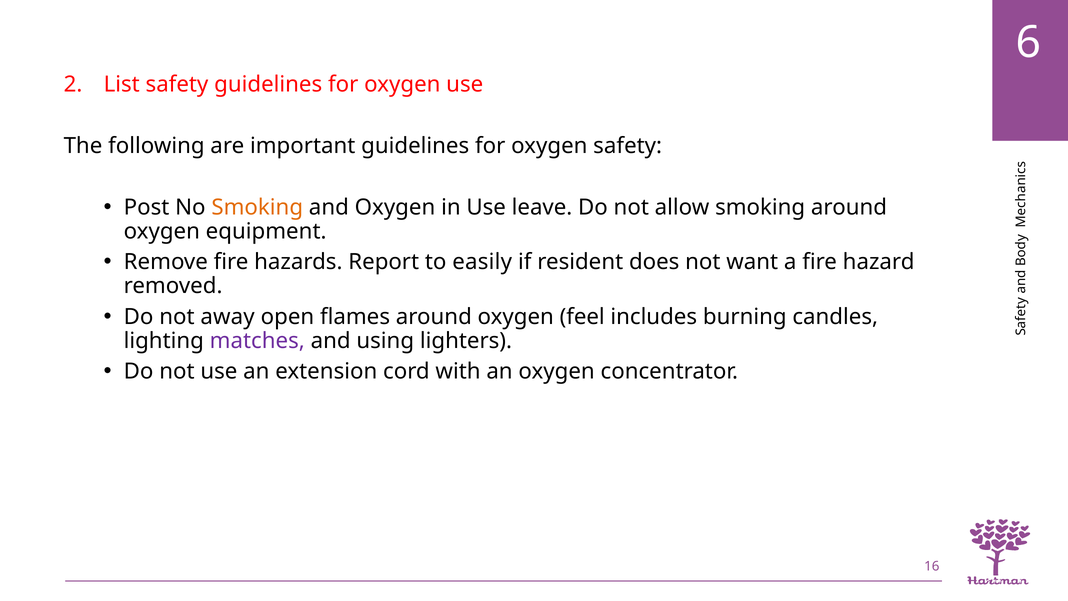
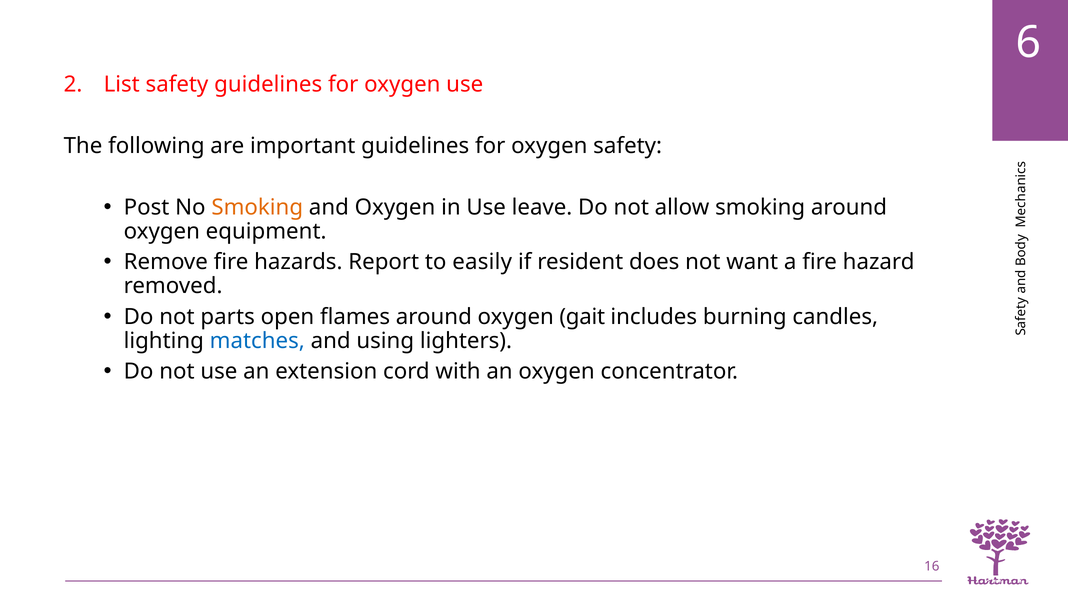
away: away -> parts
feel: feel -> gait
matches colour: purple -> blue
